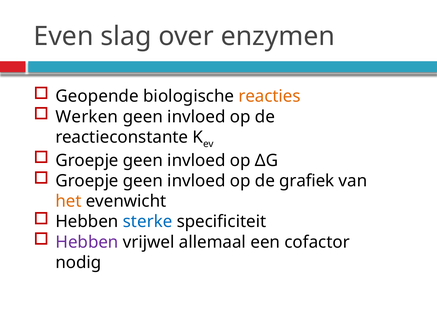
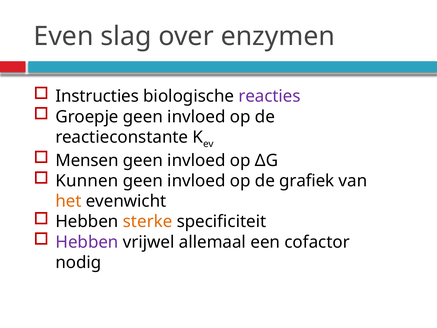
Geopende: Geopende -> Instructies
reacties colour: orange -> purple
Werken: Werken -> Groepje
Groepje at (87, 160): Groepje -> Mensen
Groepje at (87, 181): Groepje -> Kunnen
sterke colour: blue -> orange
